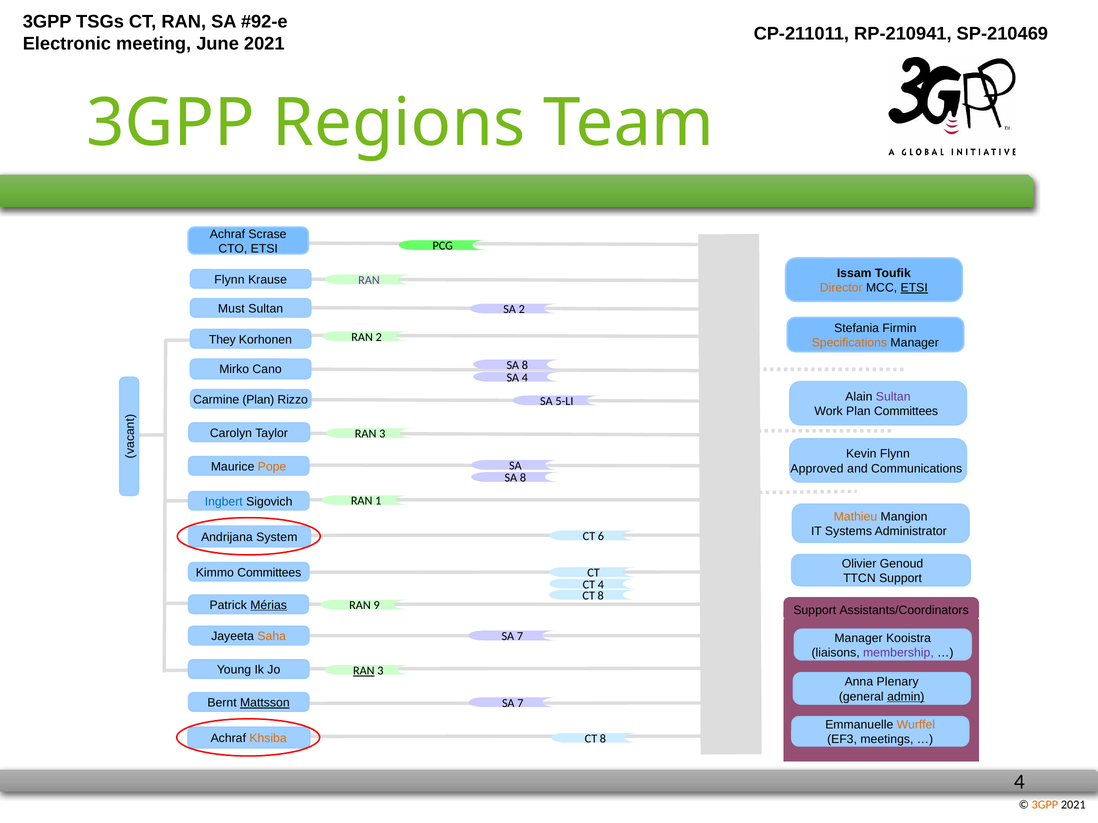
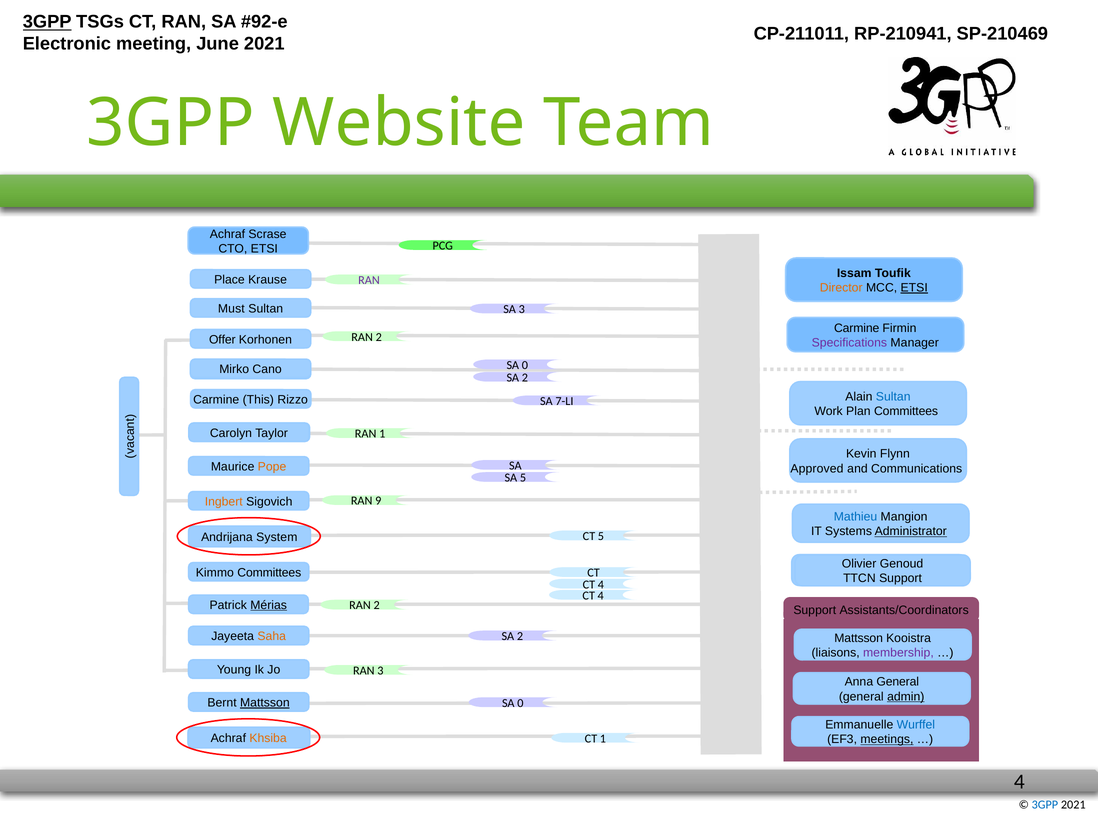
3GPP at (47, 22) underline: none -> present
Regions: Regions -> Website
Flynn at (229, 280): Flynn -> Place
SA 2: 2 -> 3
Stefania at (857, 328): Stefania -> Carmine
They: They -> Offer
Specifications colour: orange -> purple
8 at (525, 365): 8 -> 0
4 at (525, 378): 4 -> 2
Sultan at (893, 397) colour: purple -> blue
Carmine Plan: Plan -> This
5-LI: 5-LI -> 7-LI
3 at (382, 434): 3 -> 1
8 at (523, 478): 8 -> 5
Ingbert colour: blue -> orange
1: 1 -> 9
Mathieu colour: orange -> blue
Administrator underline: none -> present
CT 6: 6 -> 5
8 at (601, 596): 8 -> 4
9 at (377, 606): 9 -> 2
7 at (520, 637): 7 -> 2
Manager at (859, 638): Manager -> Mattsson
RAN at (364, 671) underline: present -> none
Anna Plenary: Plenary -> General
7 at (520, 703): 7 -> 0
Wurffel colour: orange -> blue
8 at (603, 739): 8 -> 1
meetings underline: none -> present
3GPP at (1045, 805) colour: orange -> blue
